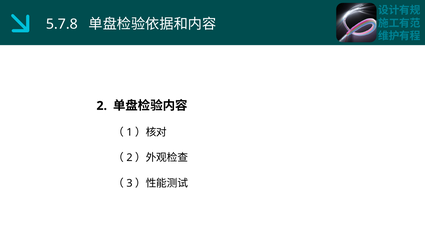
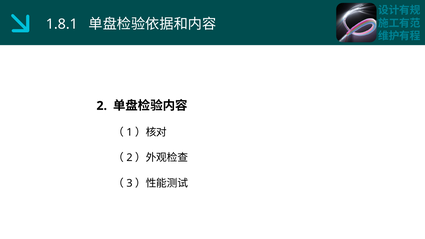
5.7.8: 5.7.8 -> 1.8.1
